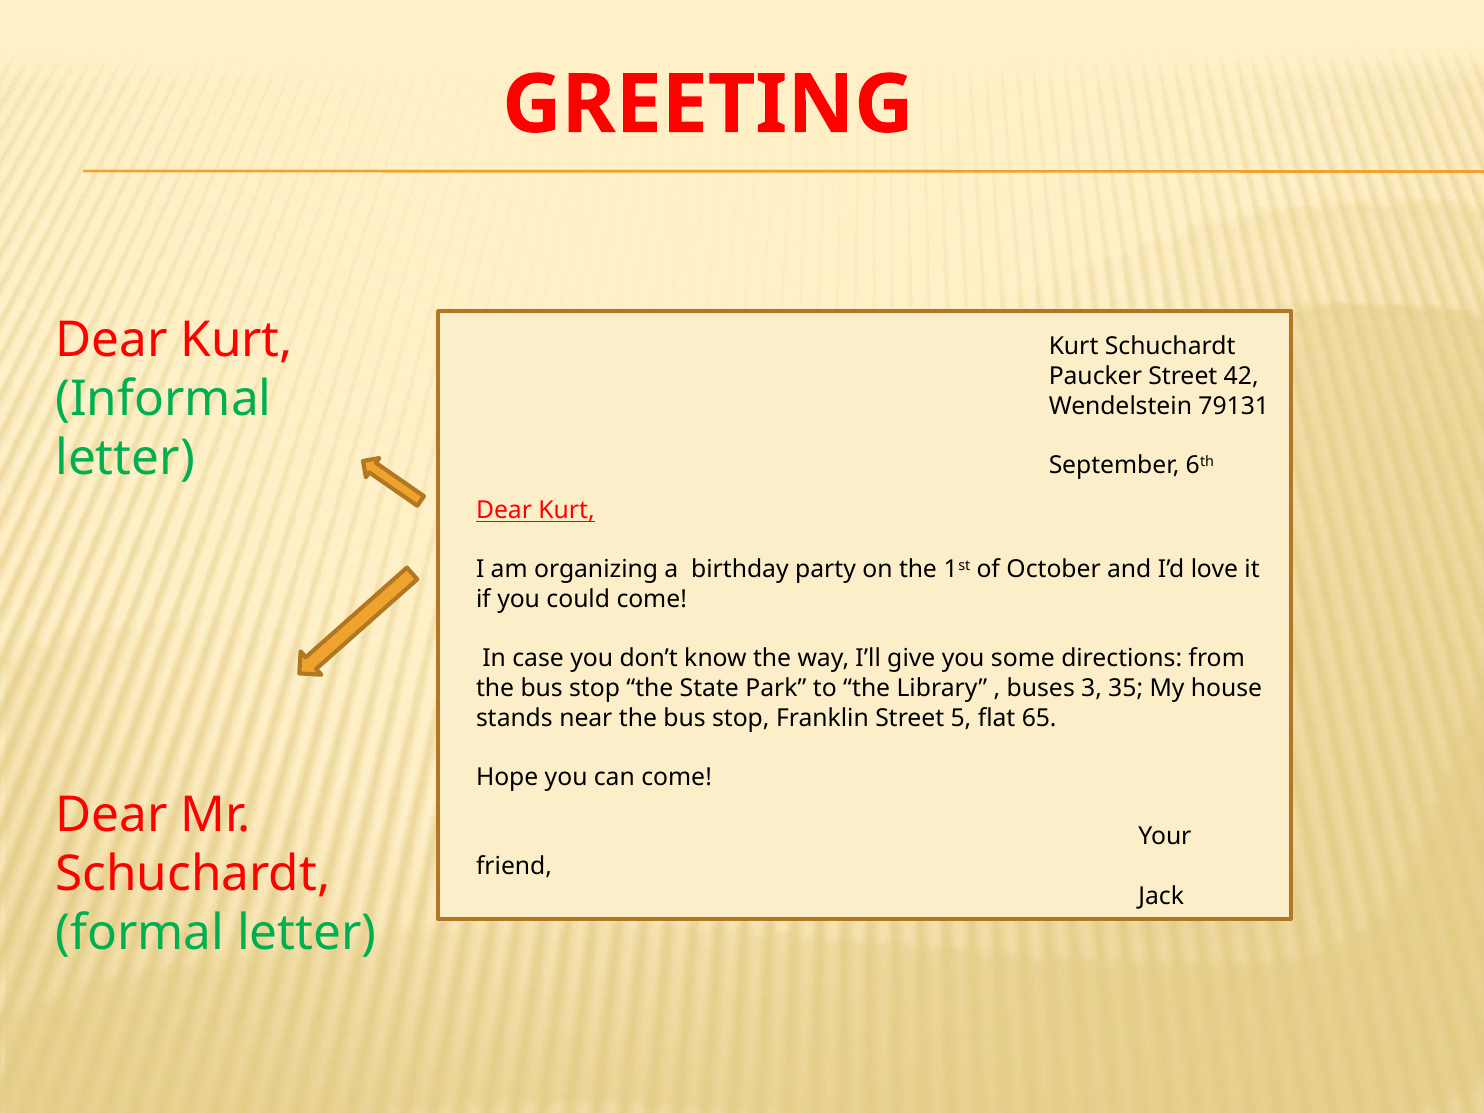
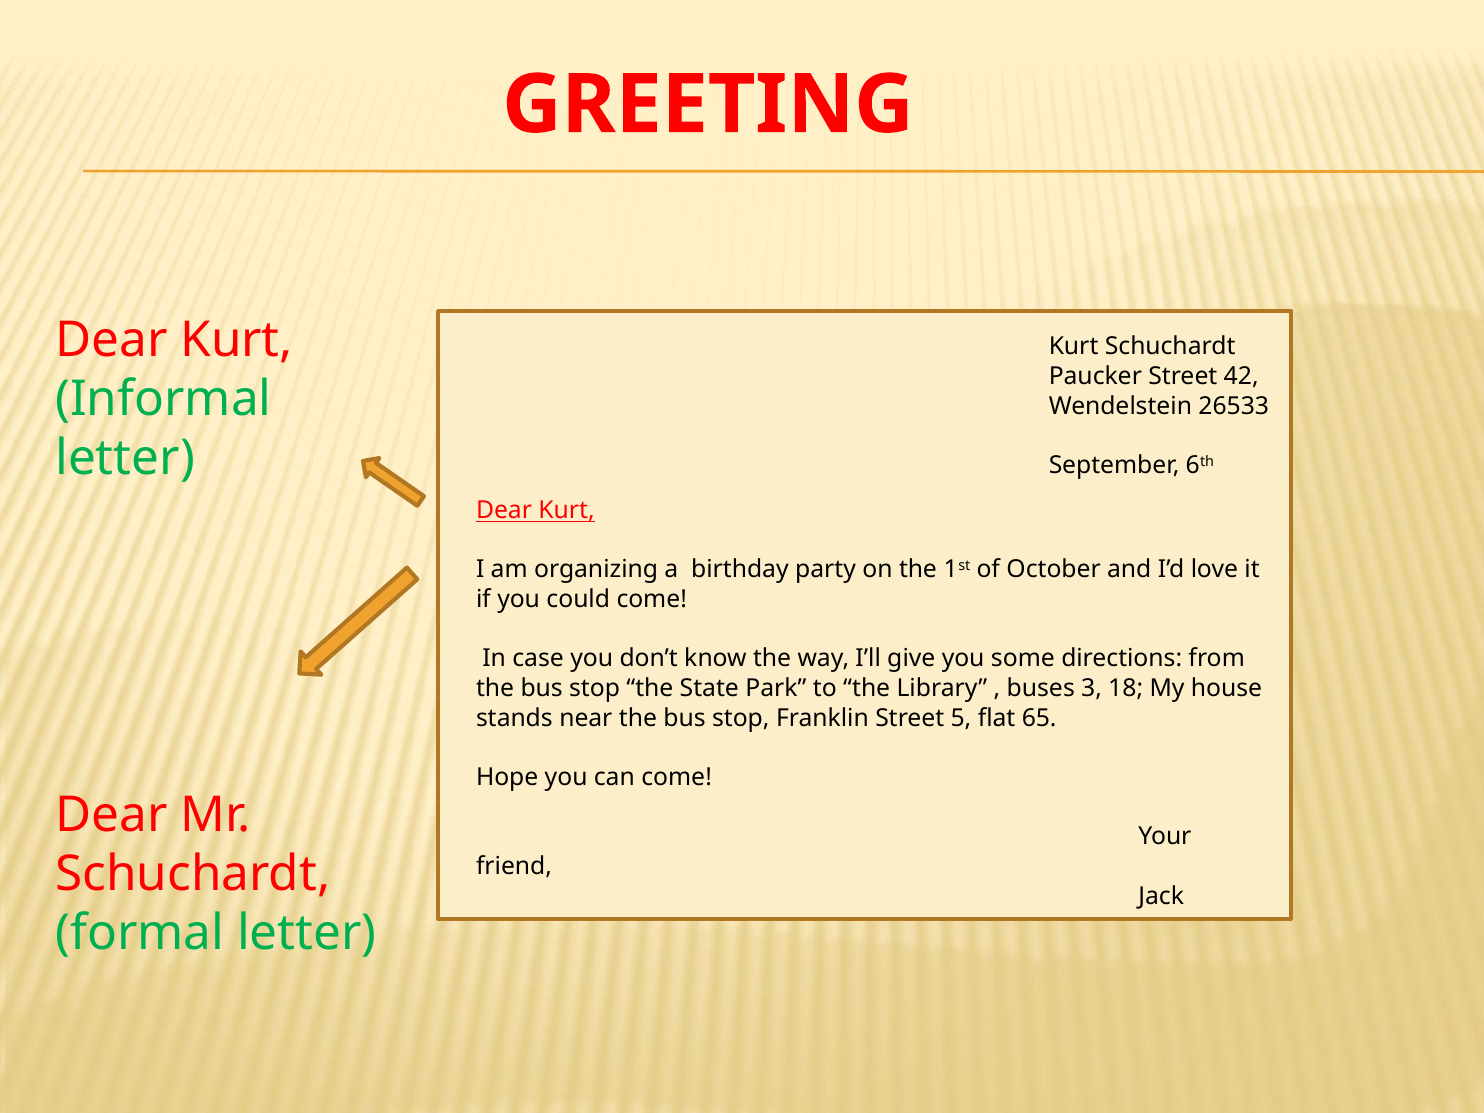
79131: 79131 -> 26533
35: 35 -> 18
